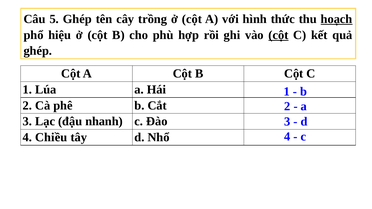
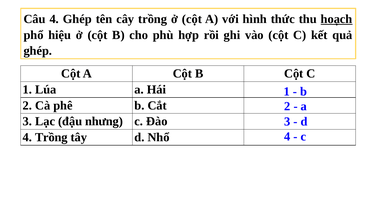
Câu 5: 5 -> 4
cột at (278, 35) underline: present -> none
nhanh: nhanh -> nhưng
4 Chiều: Chiều -> Trồng
